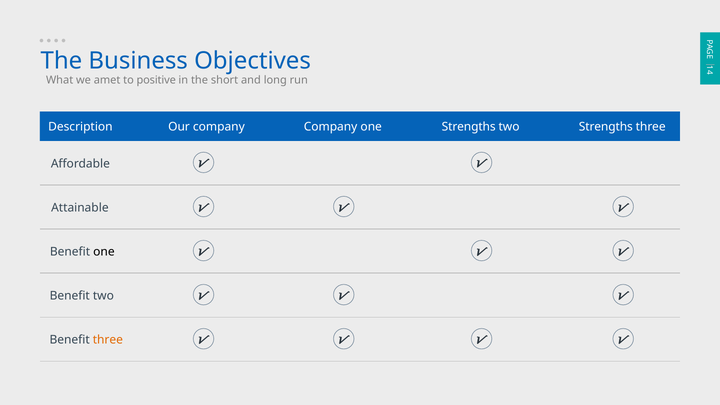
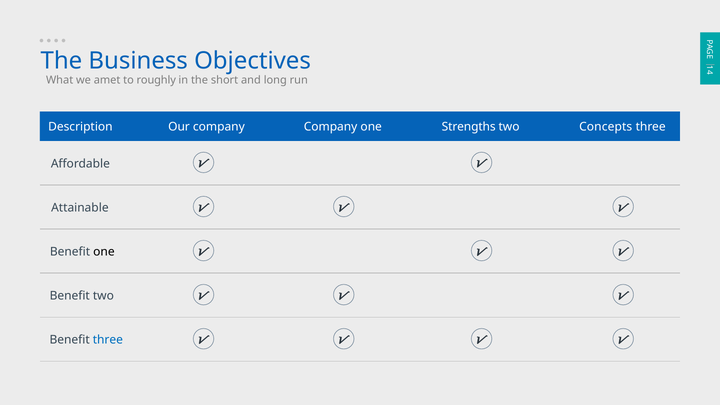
positive: positive -> roughly
two Strengths: Strengths -> Concepts
three at (108, 340) colour: orange -> blue
